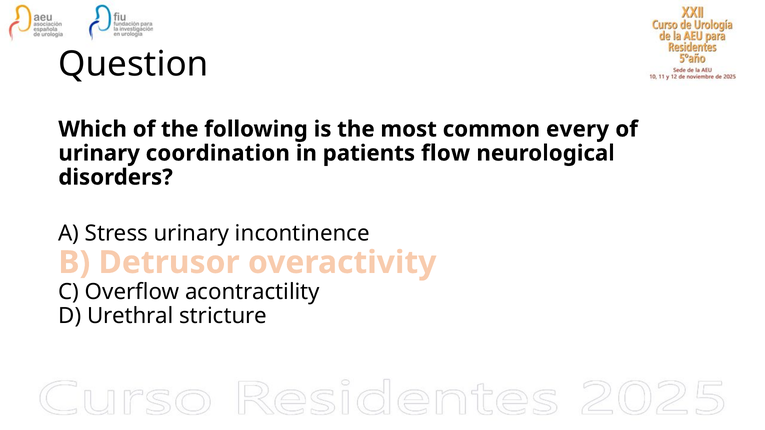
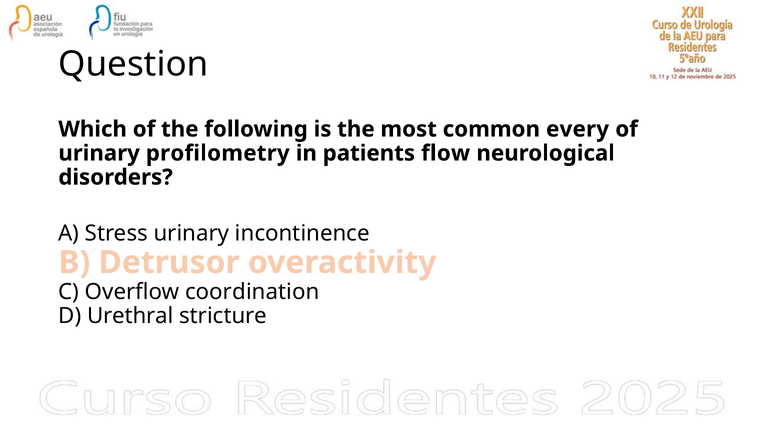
coordination: coordination -> profilometry
acontractility: acontractility -> coordination
